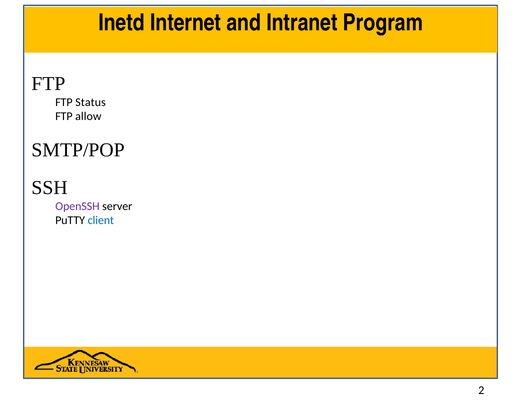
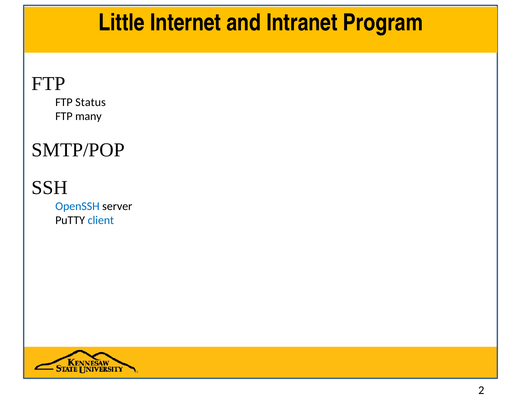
Inetd: Inetd -> Little
allow: allow -> many
OpenSSH colour: purple -> blue
